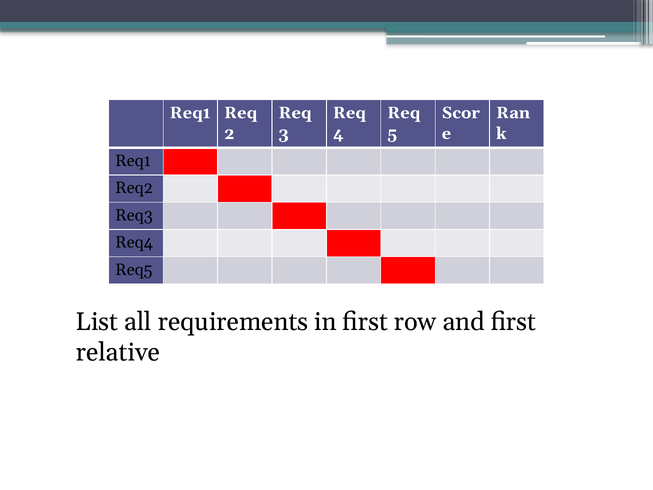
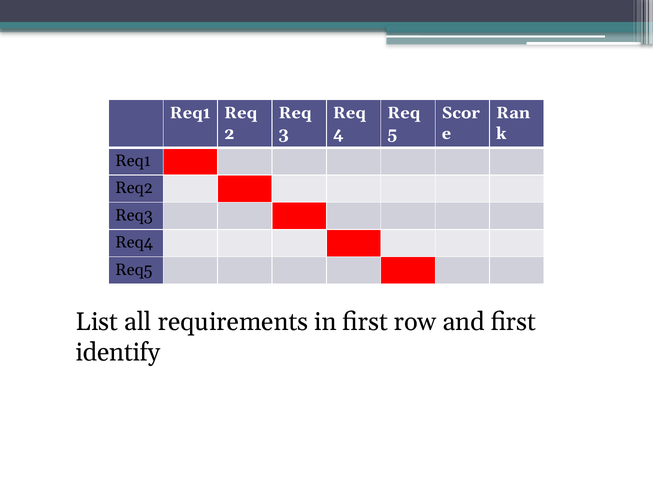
relative: relative -> identify
